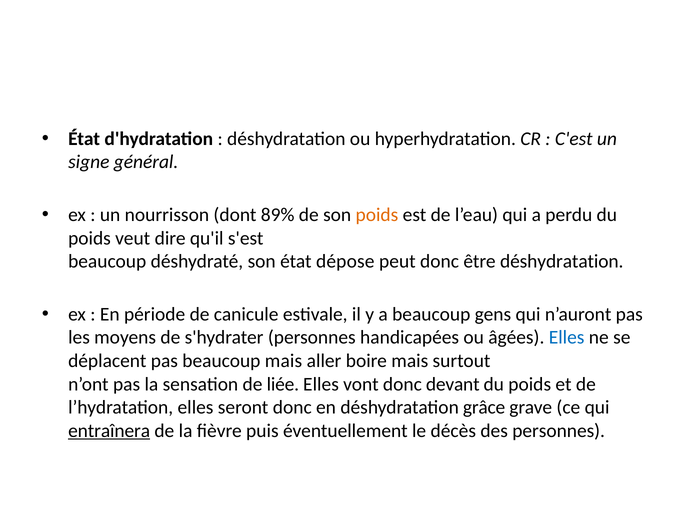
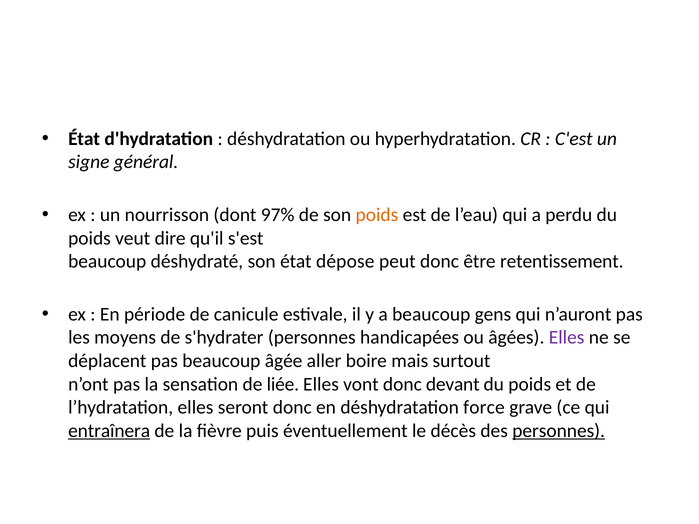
89%: 89% -> 97%
être déshydratation: déshydratation -> retentissement
Elles at (567, 338) colour: blue -> purple
beaucoup mais: mais -> âgée
grâce: grâce -> force
personnes at (559, 431) underline: none -> present
